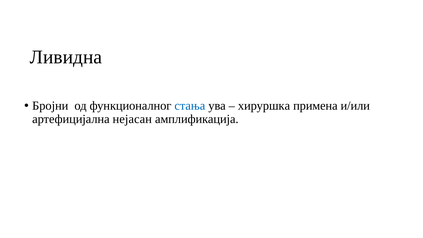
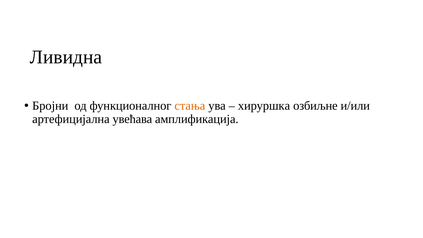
стања colour: blue -> orange
примена: примена -> озбиљне
нејасан: нејасан -> увећава
